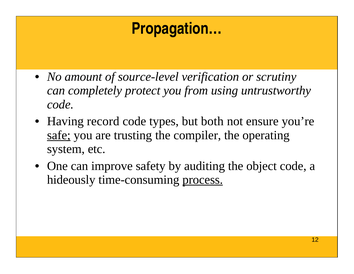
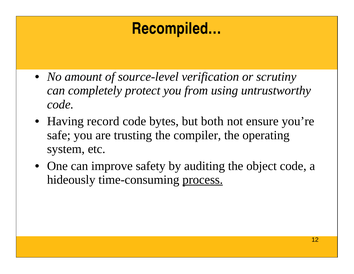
Propagation…: Propagation… -> Recompiled…
types: types -> bytes
safe underline: present -> none
